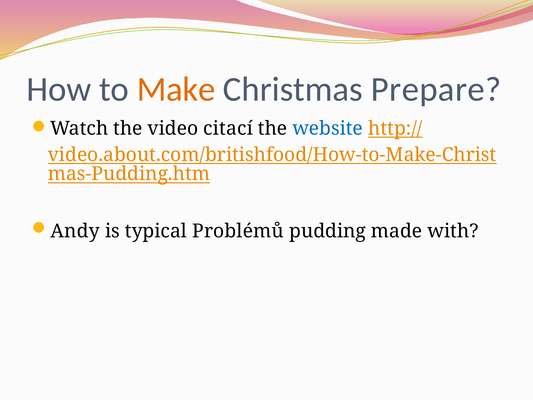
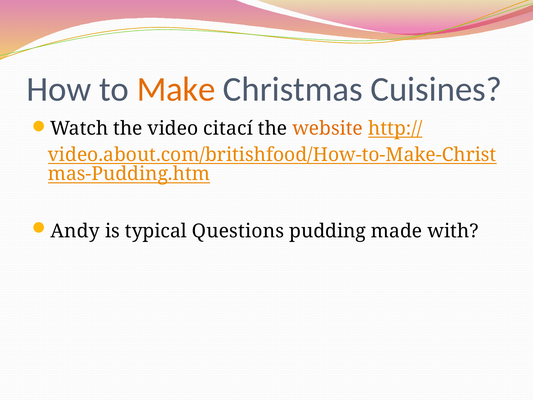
Prepare: Prepare -> Cuisines
website colour: blue -> orange
Problémů: Problémů -> Questions
